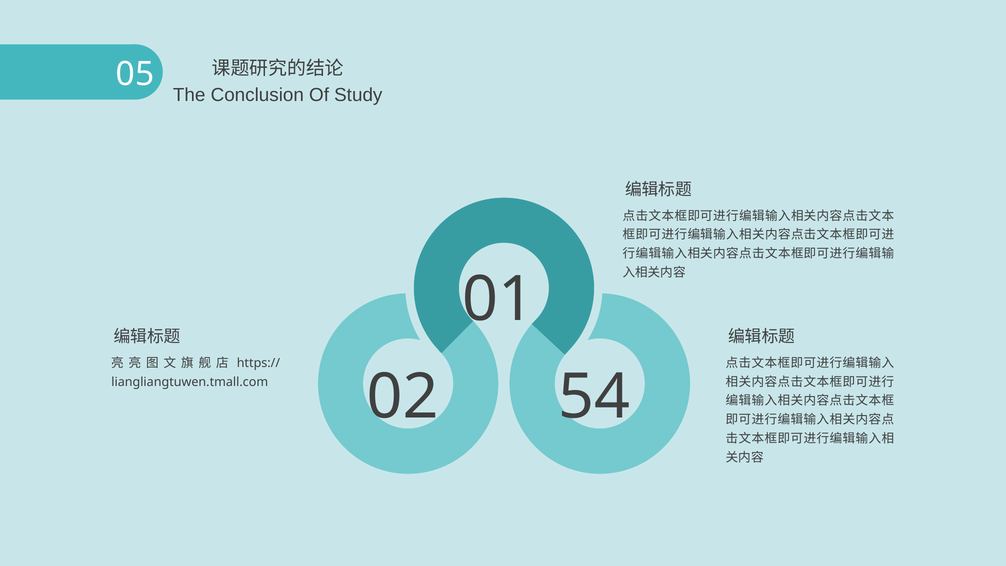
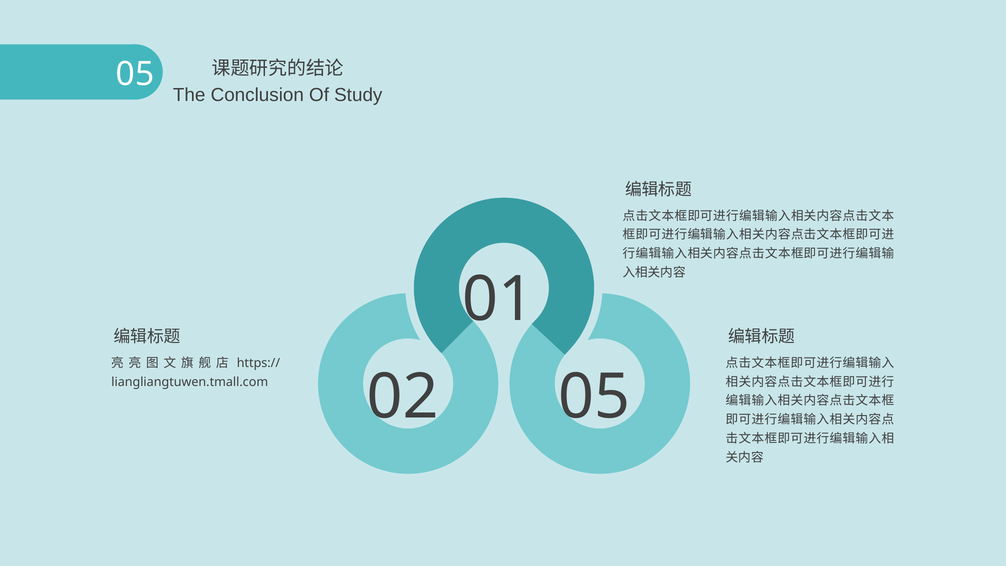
02 54: 54 -> 05
